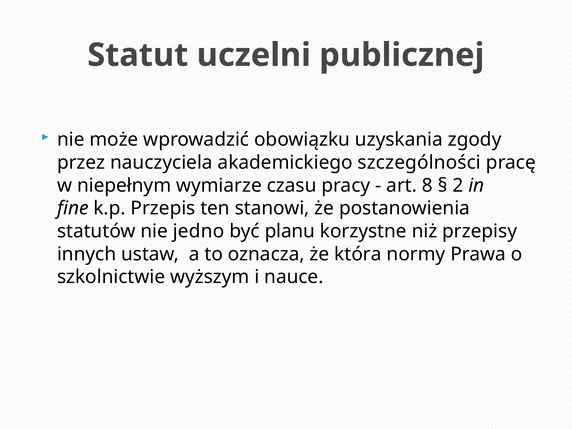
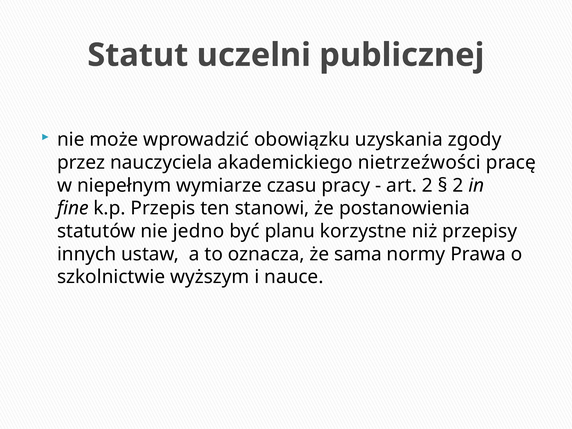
szczególności: szczególności -> nietrzeźwości
art 8: 8 -> 2
która: która -> sama
